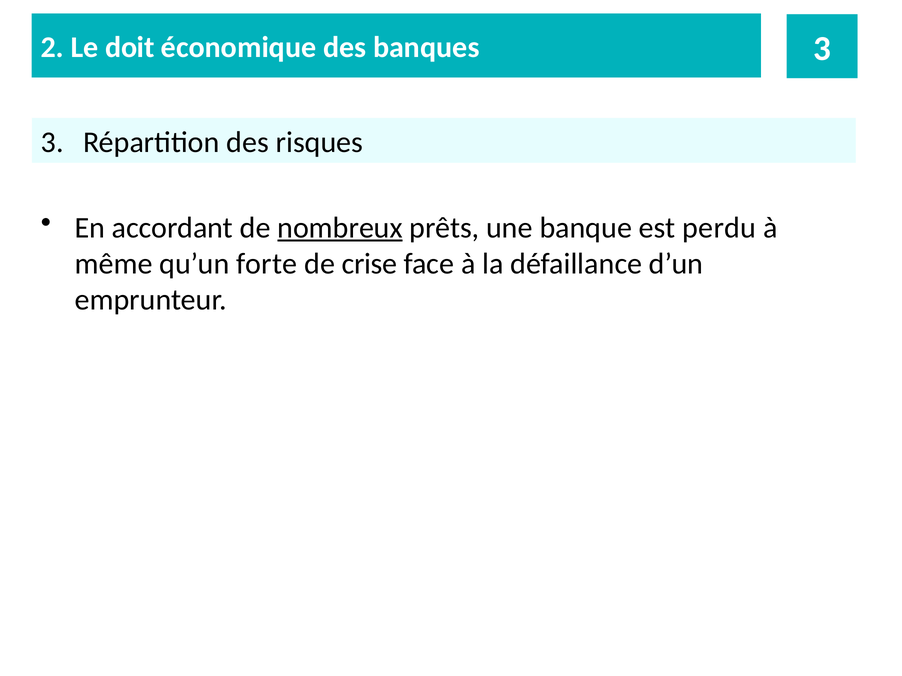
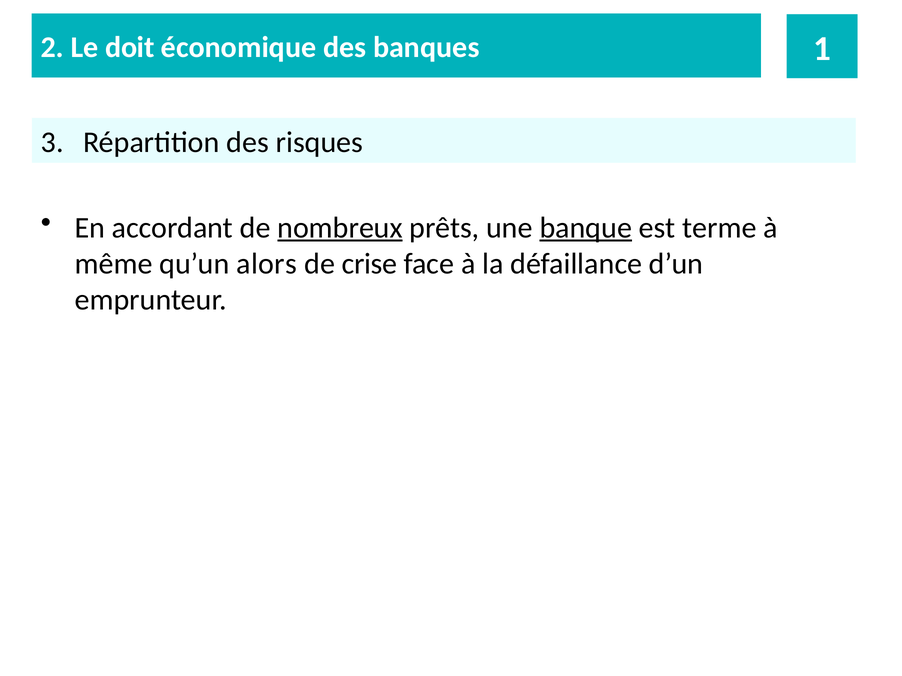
banques 3: 3 -> 1
banque underline: none -> present
perdu: perdu -> terme
forte: forte -> alors
